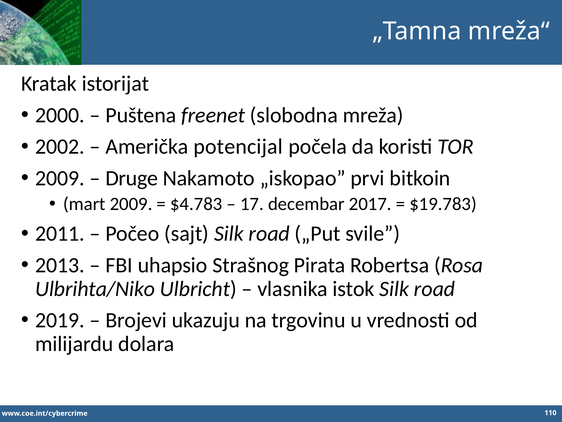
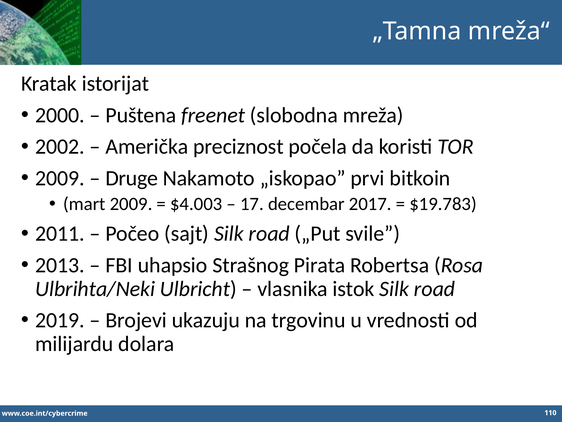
potencijal: potencijal -> preciznost
$4.783: $4.783 -> $4.003
Ulbrihta/Niko: Ulbrihta/Niko -> Ulbrihta/Neki
